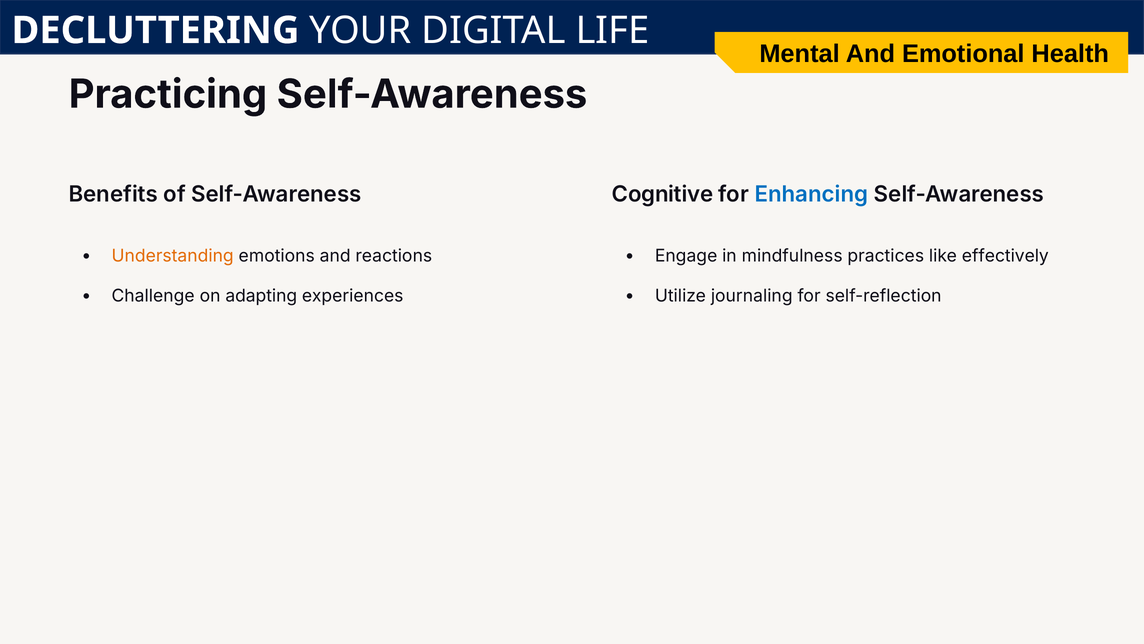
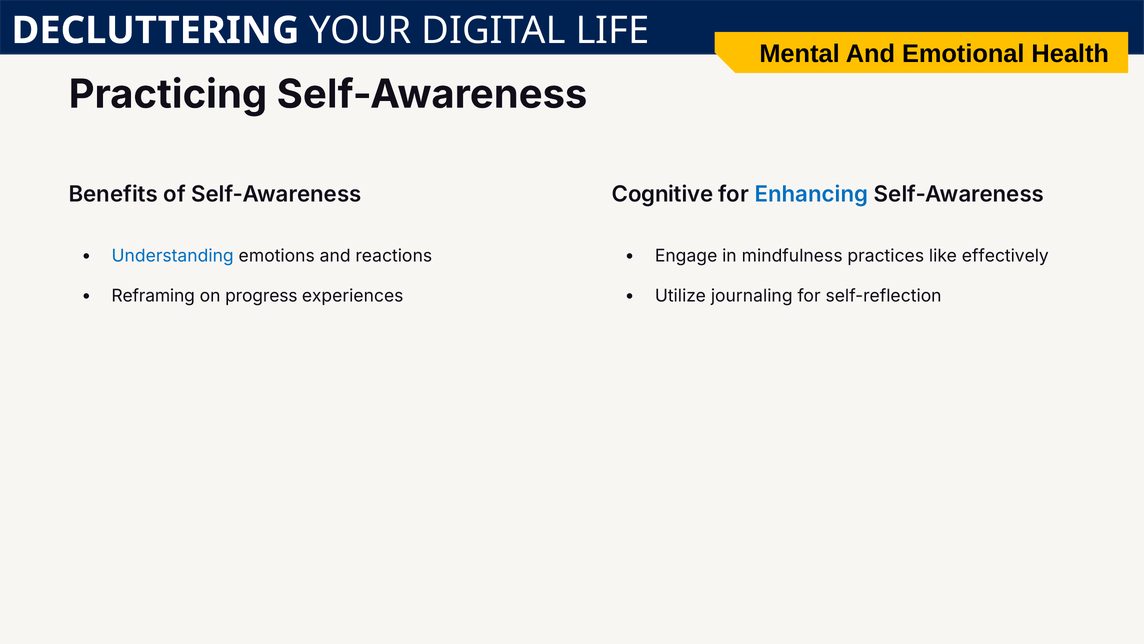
Understanding colour: orange -> blue
Challenge: Challenge -> Reframing
adapting: adapting -> progress
